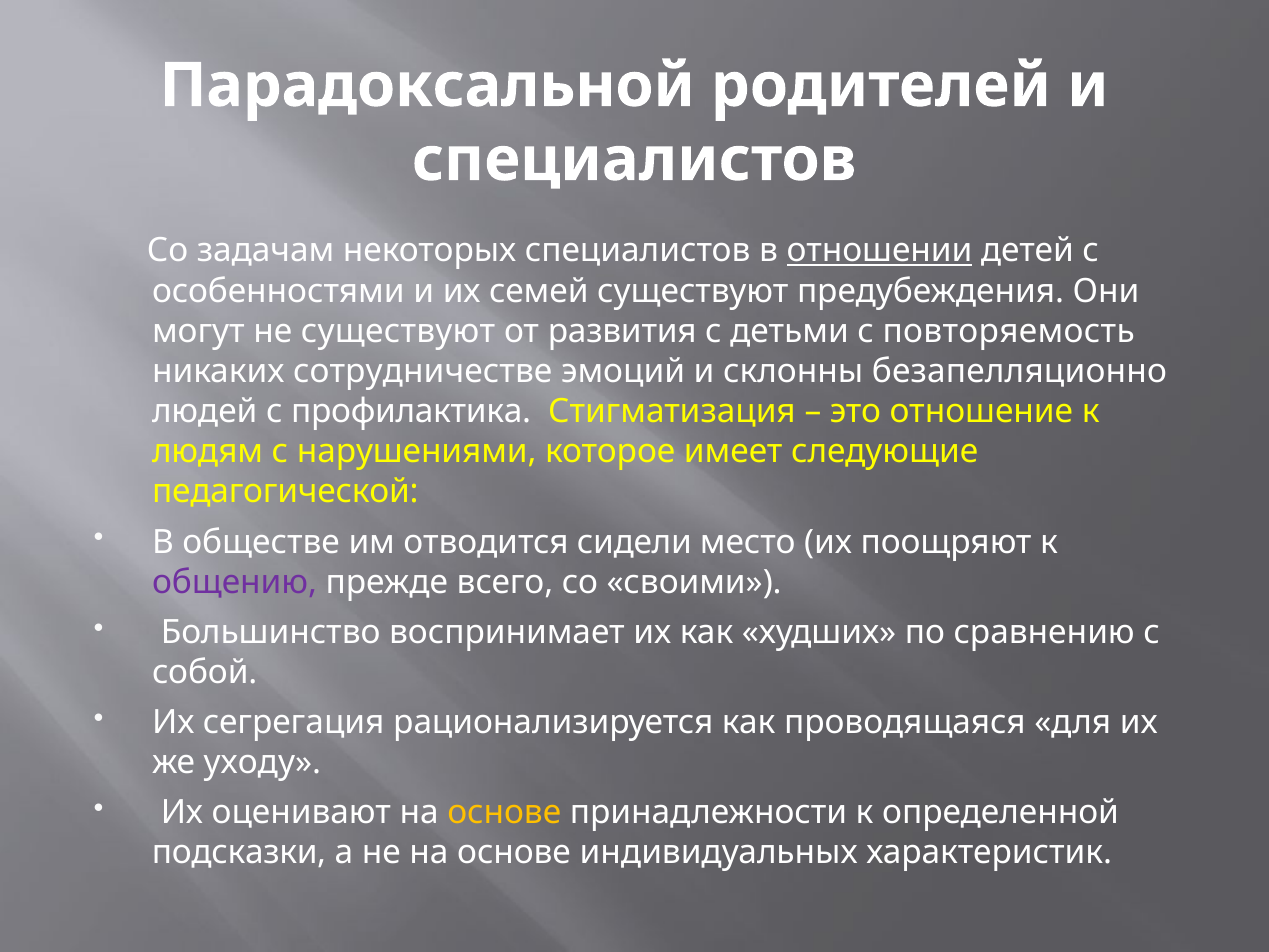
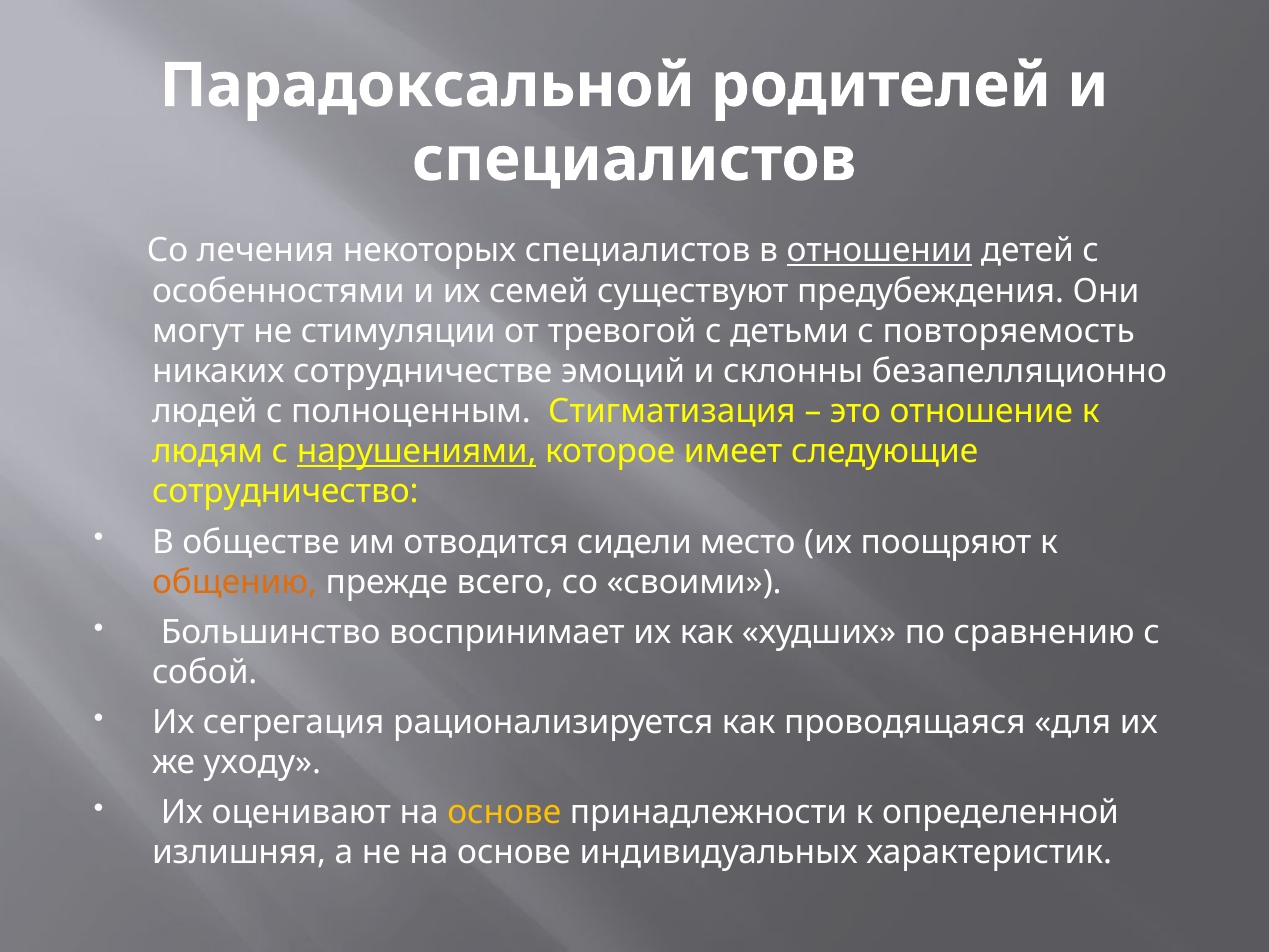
задачам: задачам -> лечения
не существуют: существуют -> стимуляции
развития: развития -> тревогой
профилактика: профилактика -> полноценным
нарушениями underline: none -> present
педагогической: педагогической -> сотрудничество
общению colour: purple -> orange
подсказки: подсказки -> излишняя
